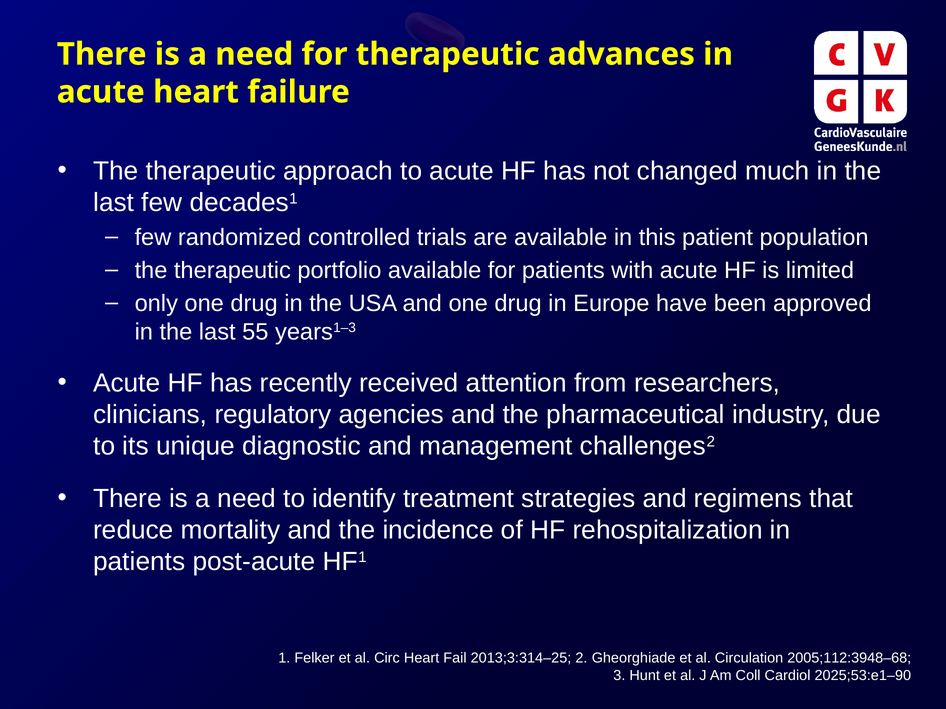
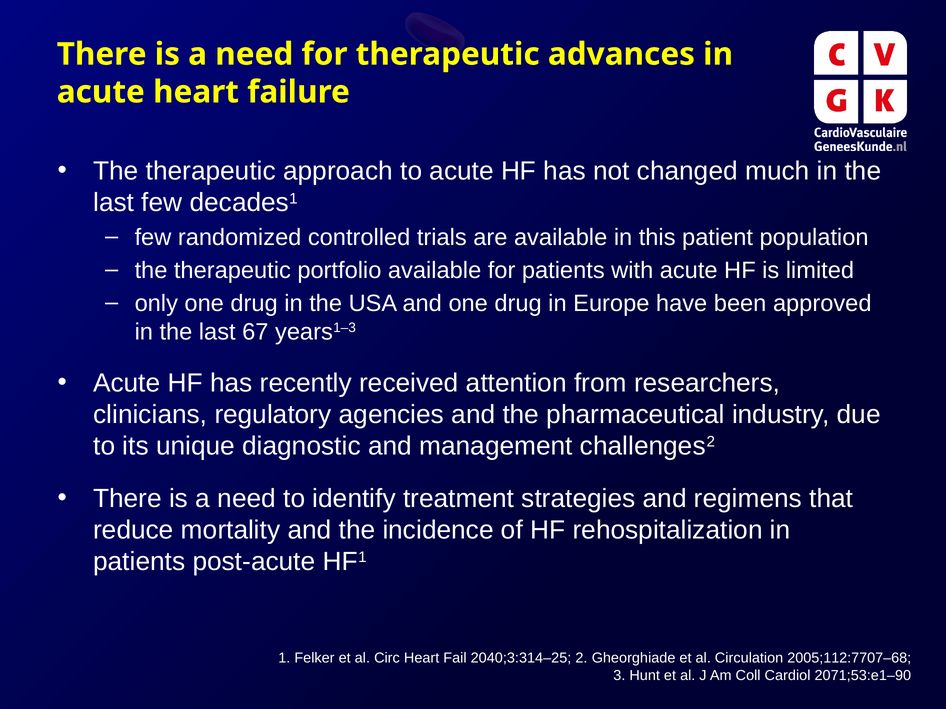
55: 55 -> 67
2013;3:314–25: 2013;3:314–25 -> 2040;3:314–25
2005;112:3948–68: 2005;112:3948–68 -> 2005;112:7707–68
2025;53:e1–90: 2025;53:e1–90 -> 2071;53:e1–90
